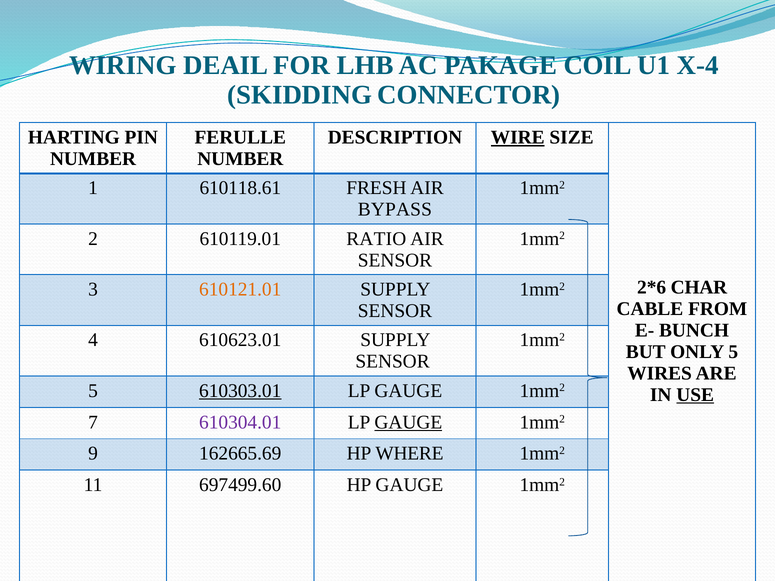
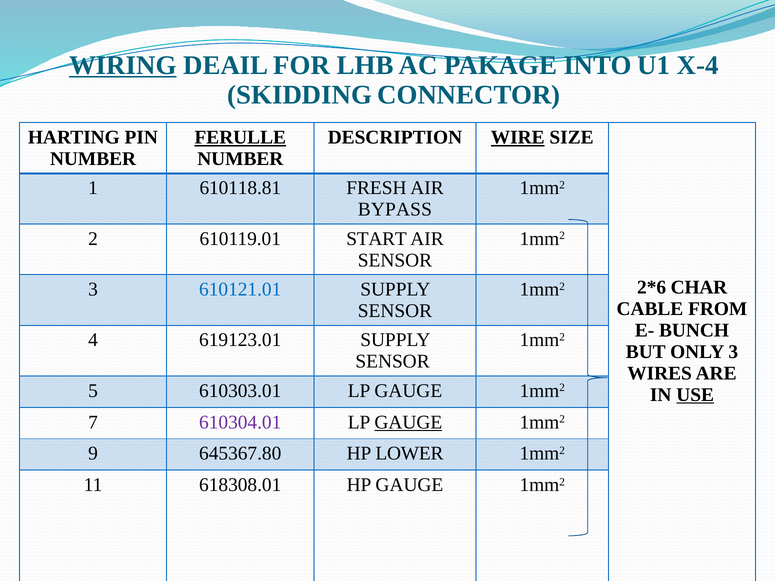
WIRING underline: none -> present
COIL: COIL -> INTO
FERULLE underline: none -> present
610118.61: 610118.61 -> 610118.81
RATIO: RATIO -> START
610121.01 colour: orange -> blue
610623.01: 610623.01 -> 619123.01
ONLY 5: 5 -> 3
610303.01 underline: present -> none
162665.69: 162665.69 -> 645367.80
WHERE: WHERE -> LOWER
697499.60: 697499.60 -> 618308.01
